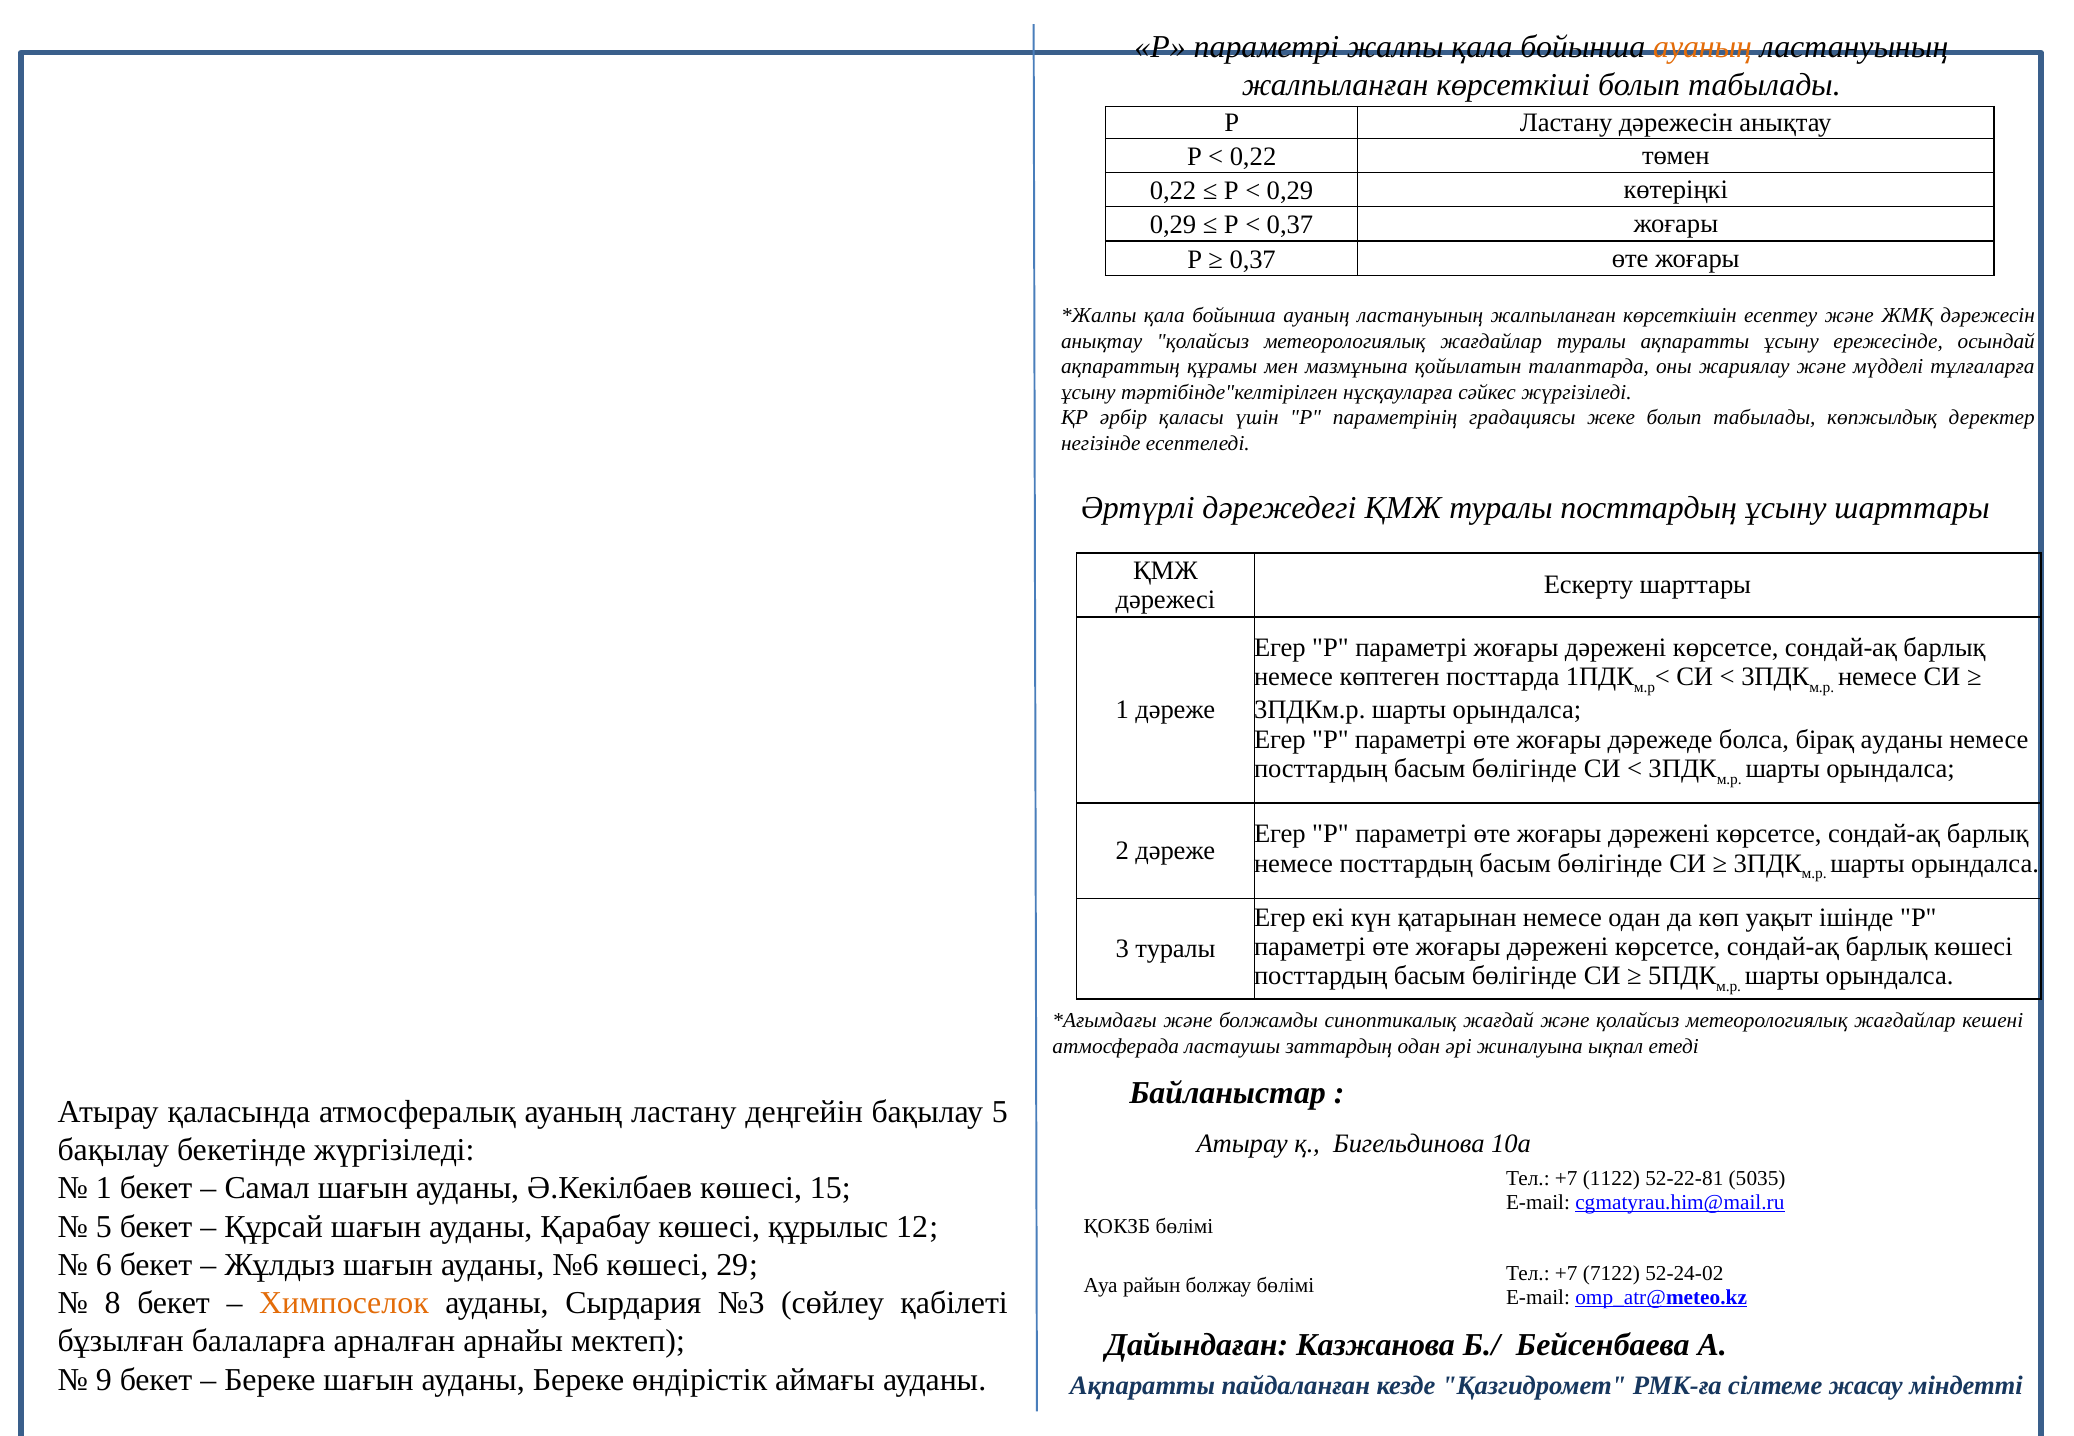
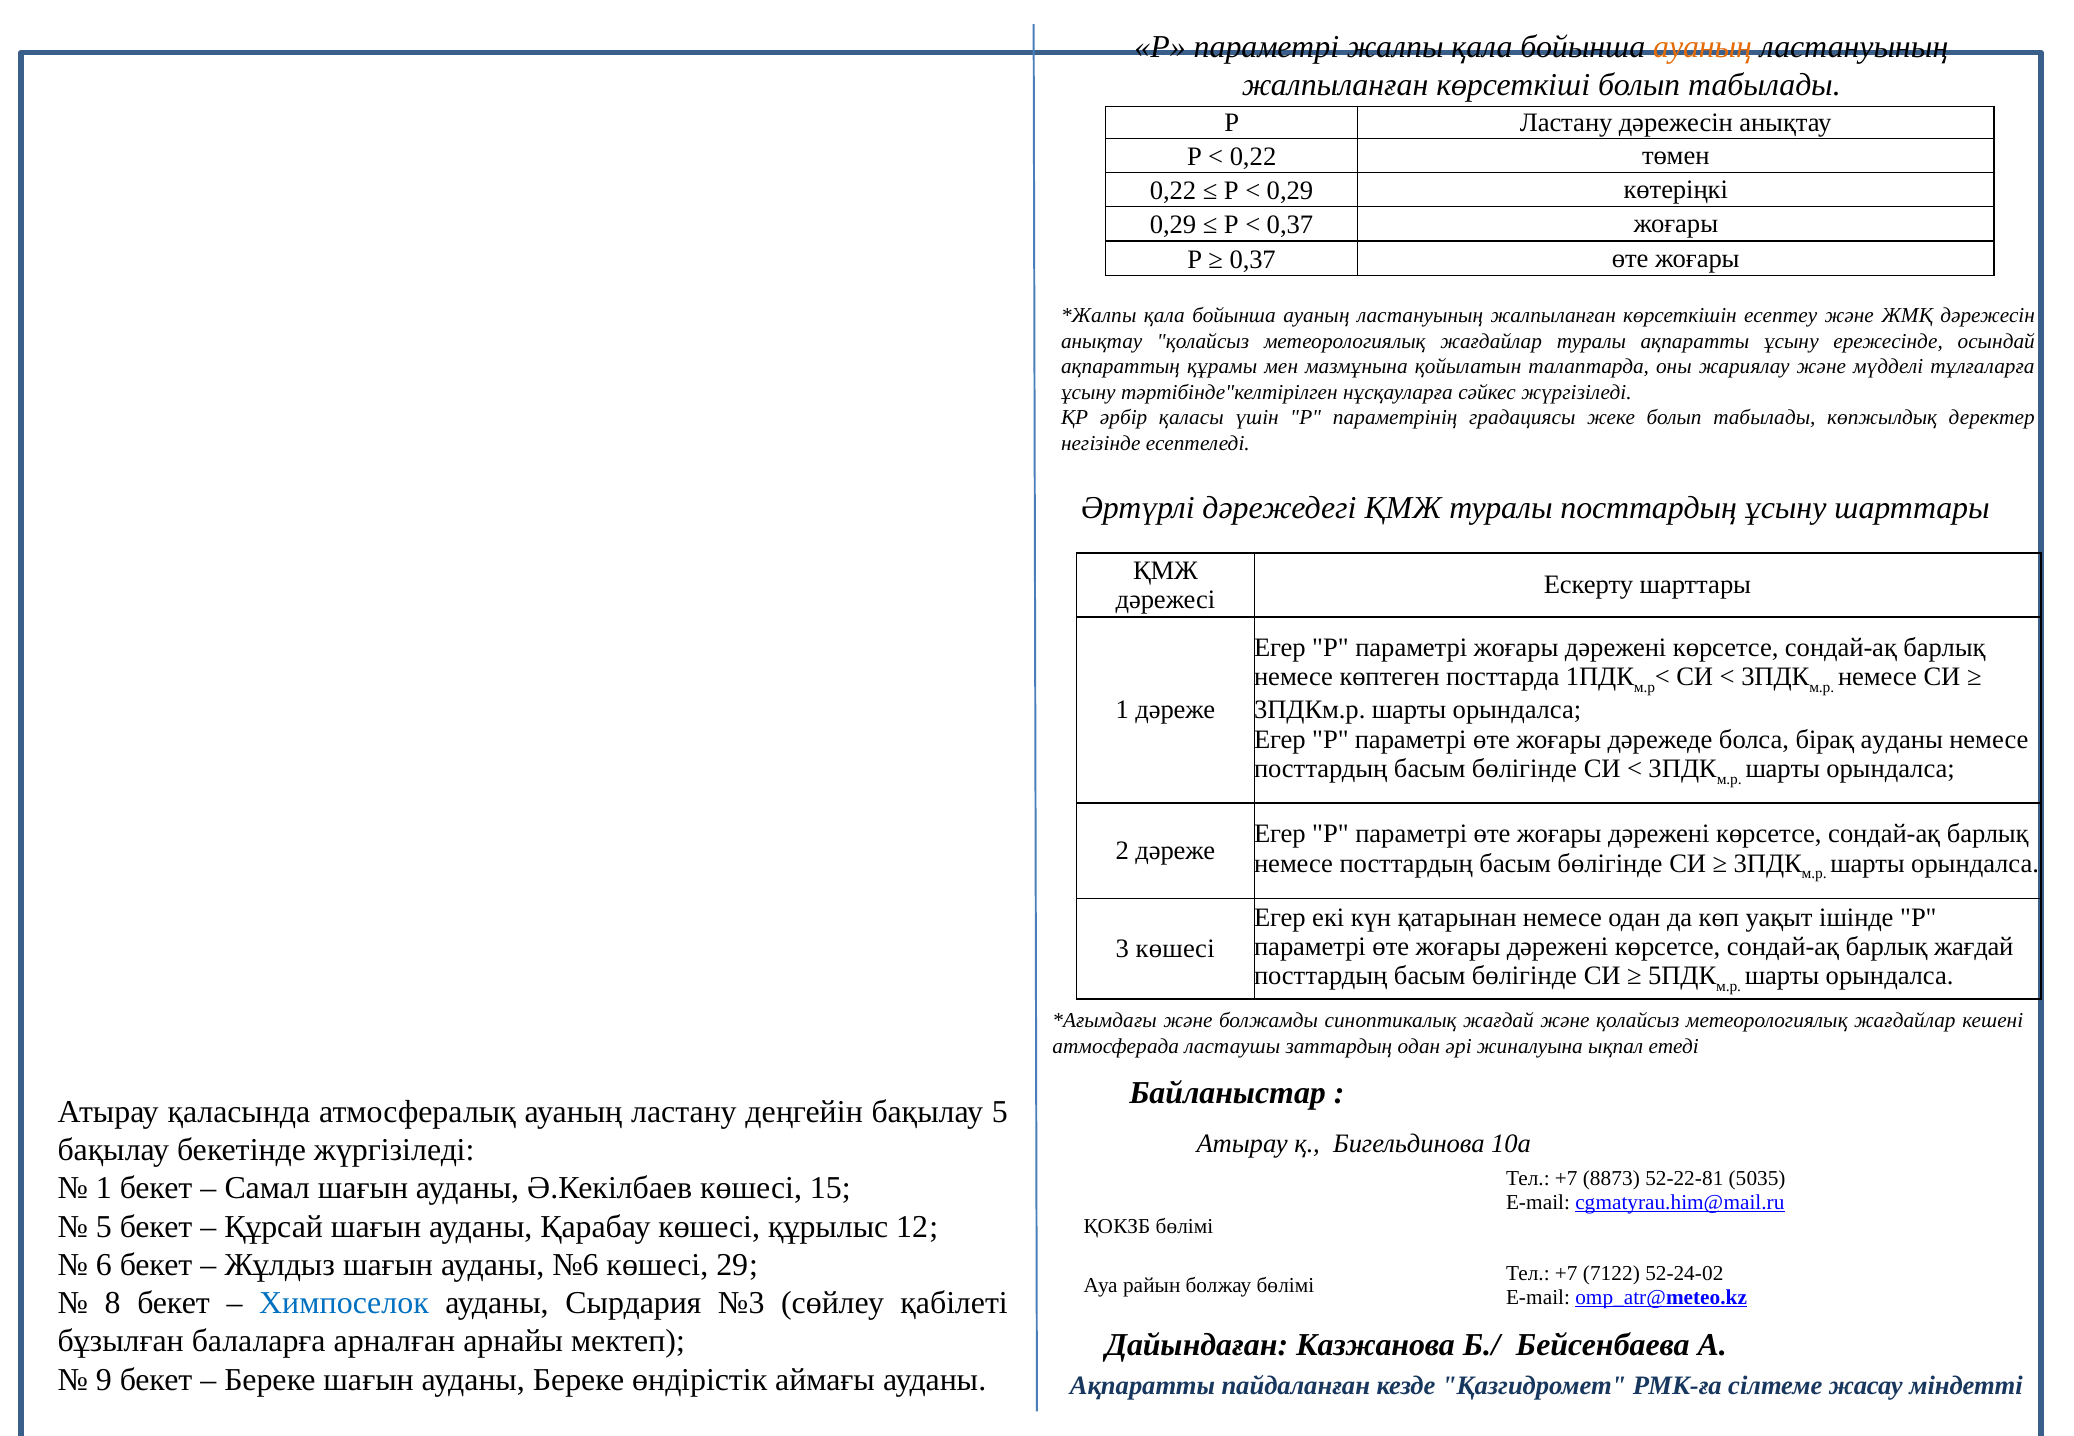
барлық көшесі: көшесі -> жағдай
3 туралы: туралы -> көшесі
1122: 1122 -> 8873
Химпоселок colour: orange -> blue
